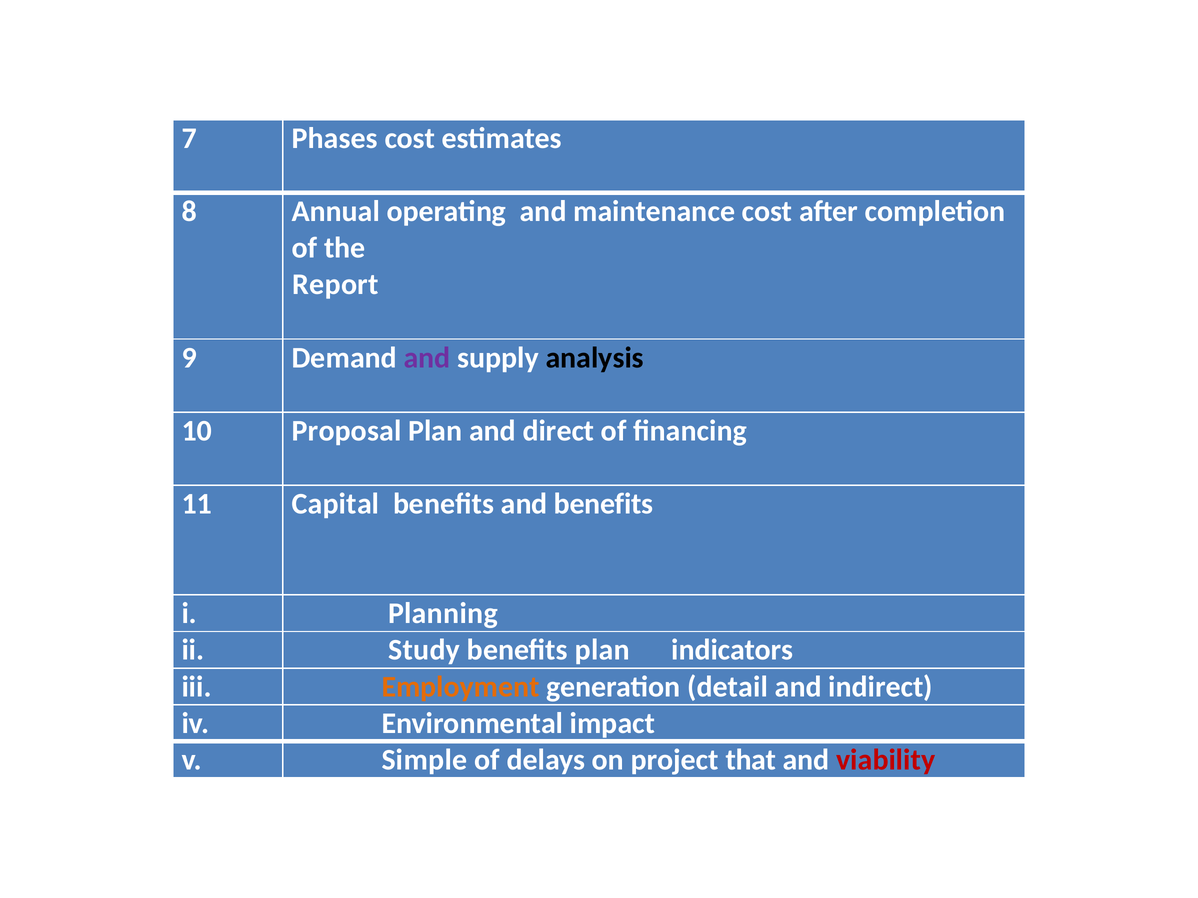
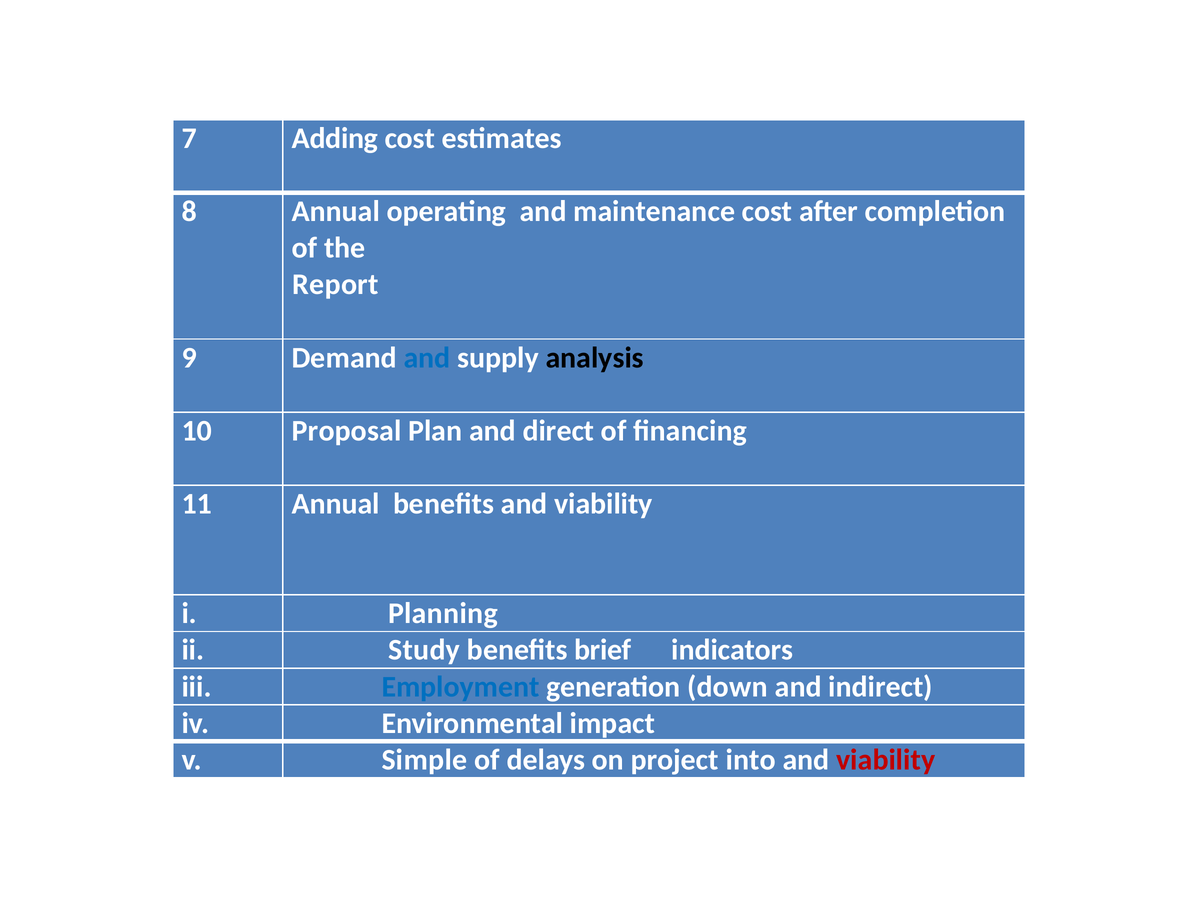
Phases: Phases -> Adding
and at (427, 358) colour: purple -> blue
11 Capital: Capital -> Annual
benefits and benefits: benefits -> viability
benefits plan: plan -> brief
Employment colour: orange -> blue
detail: detail -> down
that: that -> into
